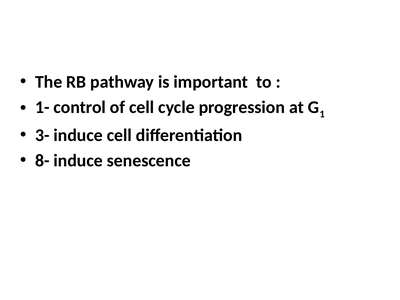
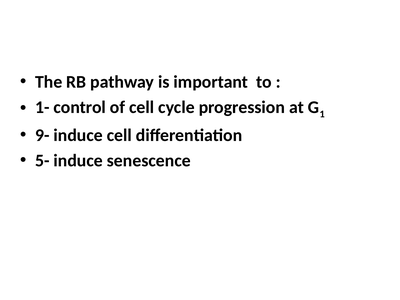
3-: 3- -> 9-
8-: 8- -> 5-
